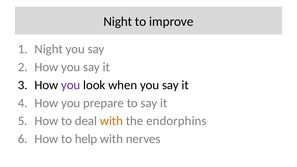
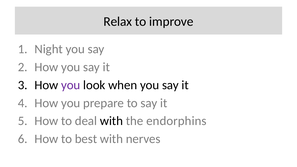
Night at (118, 22): Night -> Relax
with at (111, 121) colour: orange -> black
help: help -> best
